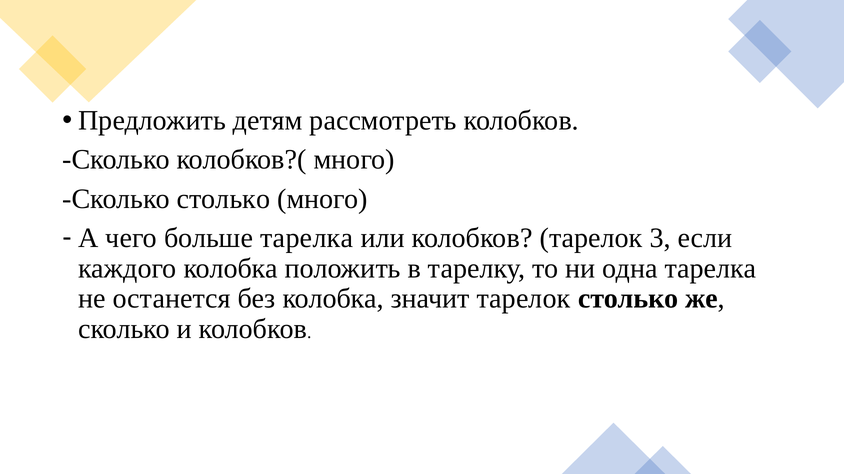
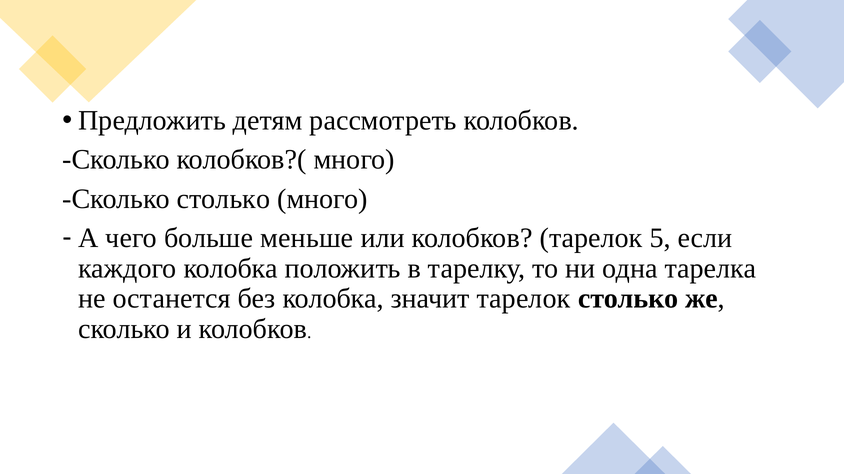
больше тарелка: тарелка -> меньше
3: 3 -> 5
